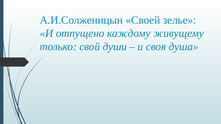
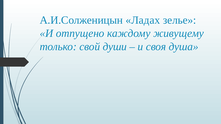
Своей: Своей -> Ладах
